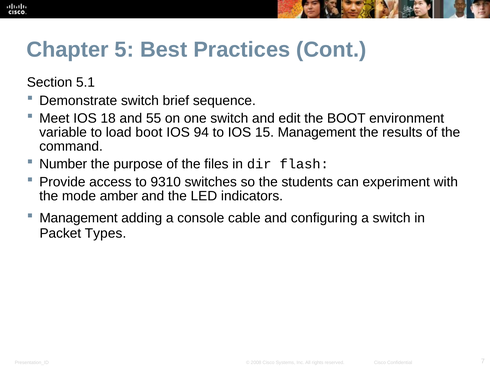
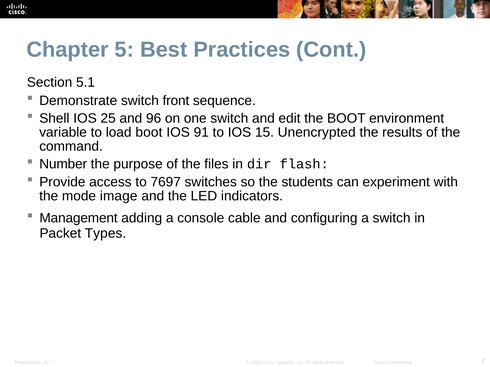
brief: brief -> front
Meet: Meet -> Shell
18: 18 -> 25
55: 55 -> 96
94: 94 -> 91
15 Management: Management -> Unencrypted
9310: 9310 -> 7697
amber: amber -> image
